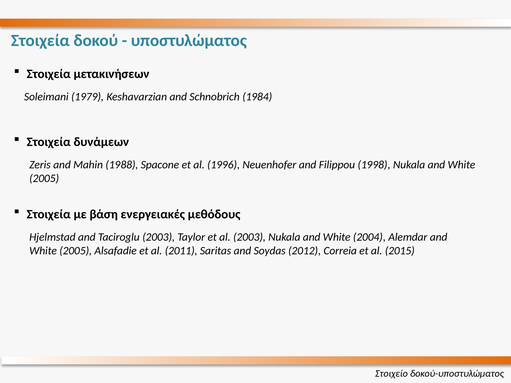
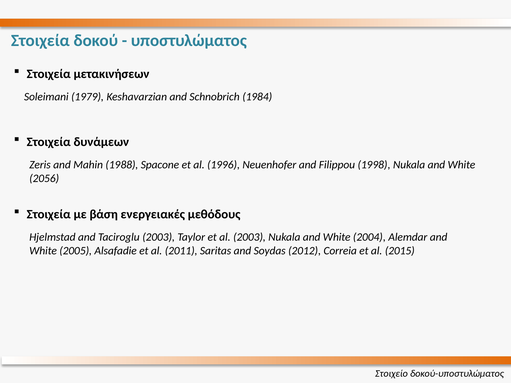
2005 at (44, 178): 2005 -> 2056
